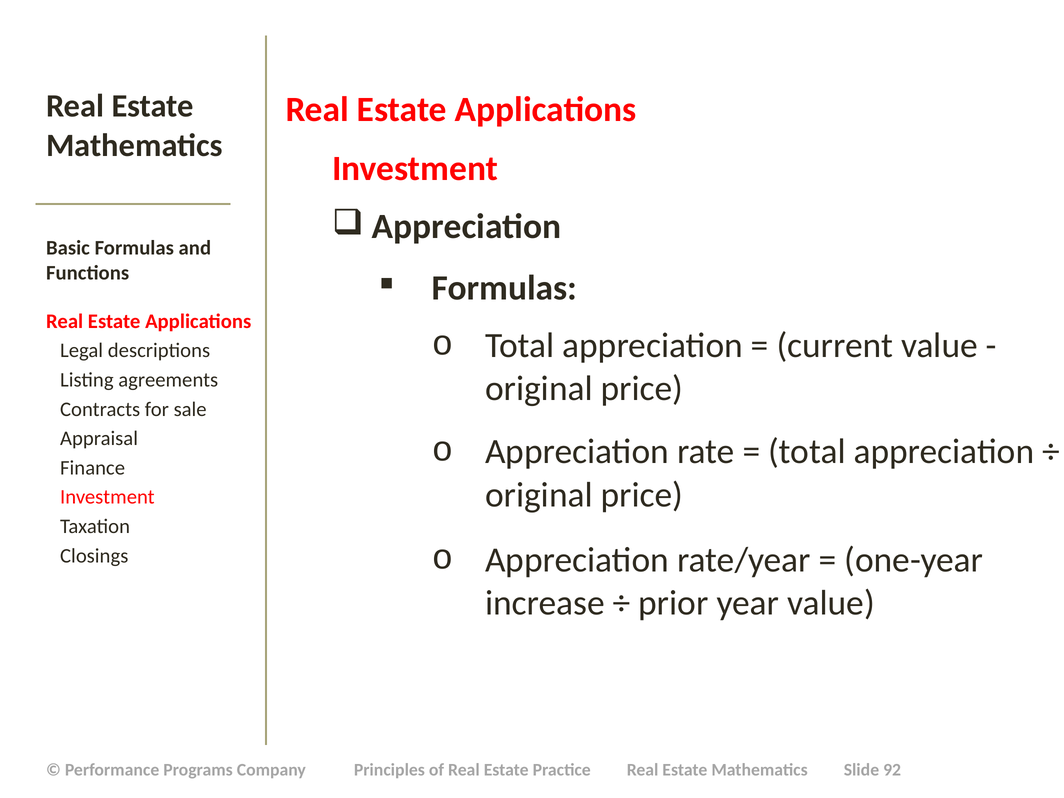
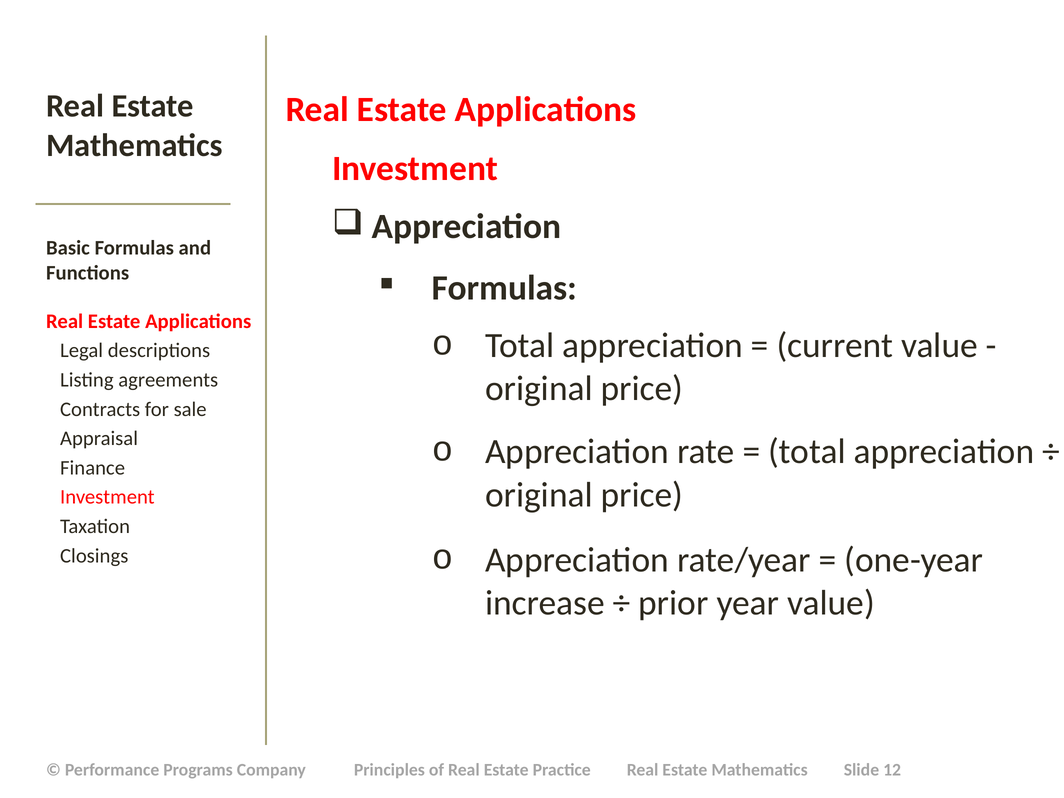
92: 92 -> 12
